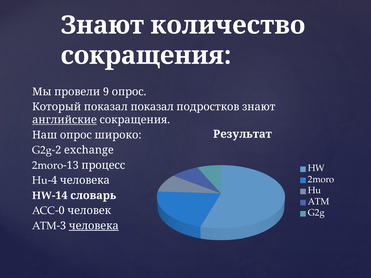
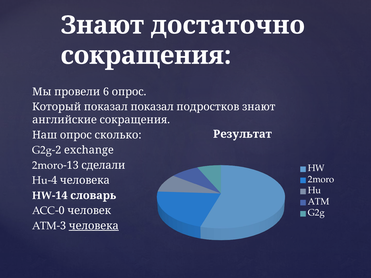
количество: количество -> достаточно
9: 9 -> 6
английские underline: present -> none
широко: широко -> сколько
процесс: процесс -> сделали
